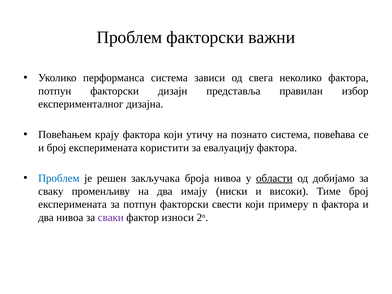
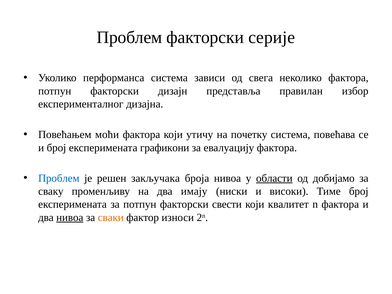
важни: важни -> серије
крају: крају -> моћи
познато: познато -> почетку
користити: користити -> графикони
примеру: примеру -> квалитет
нивоа at (70, 217) underline: none -> present
сваки colour: purple -> orange
